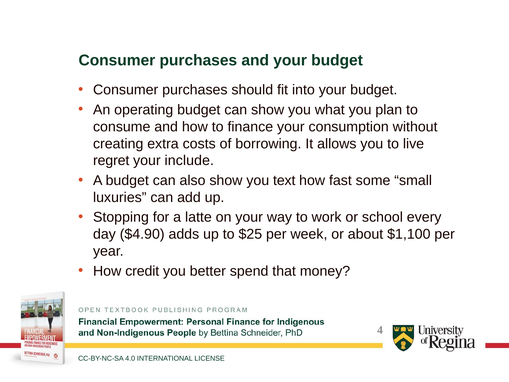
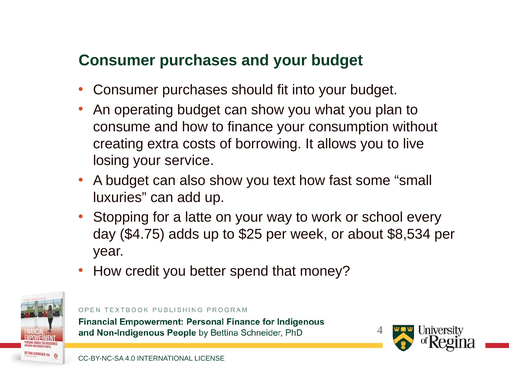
regret: regret -> losing
include: include -> service
$4.90: $4.90 -> $4.75
$1,100: $1,100 -> $8,534
